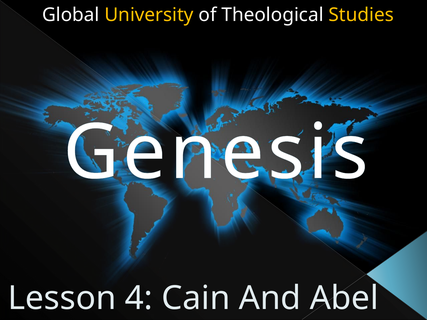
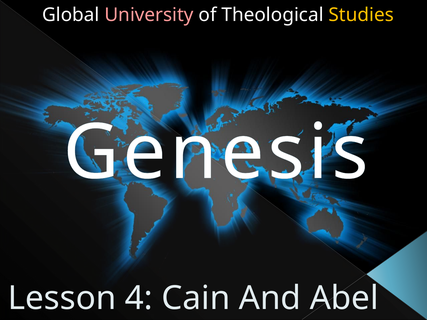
University colour: yellow -> pink
